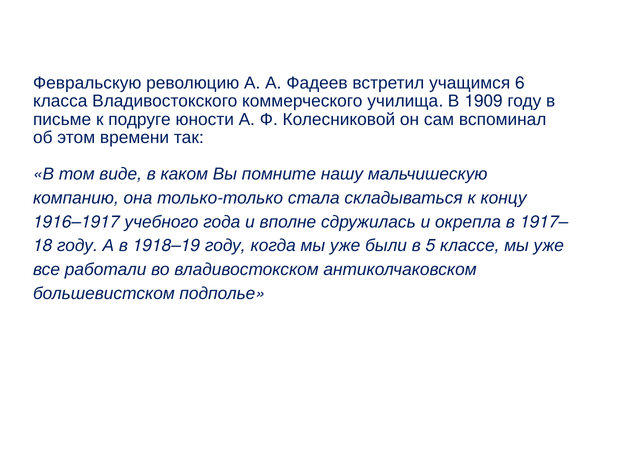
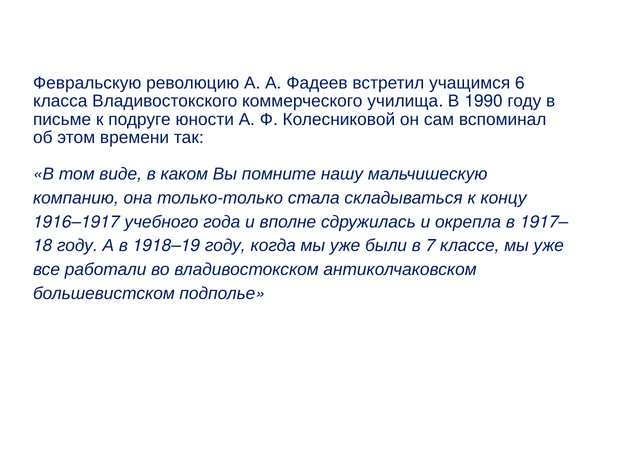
1909: 1909 -> 1990
5: 5 -> 7
